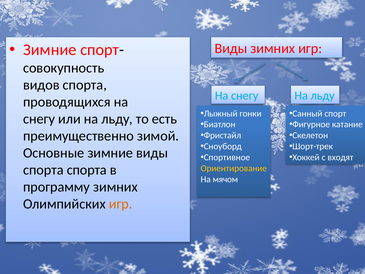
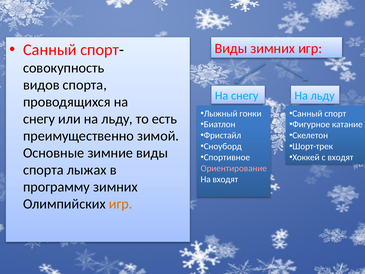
Зимние at (50, 50): Зимние -> Санный
спорта спорта: спорта -> лыжах
Ориентирование colour: yellow -> pink
На мячом: мячом -> входят
